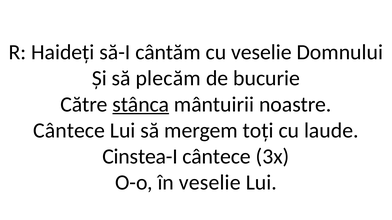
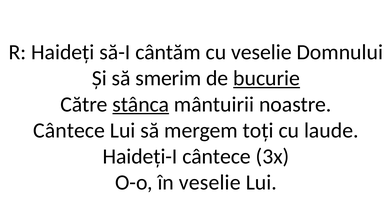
plecăm: plecăm -> smerim
bucurie underline: none -> present
Cinstea-I: Cinstea-I -> Haideți-I
